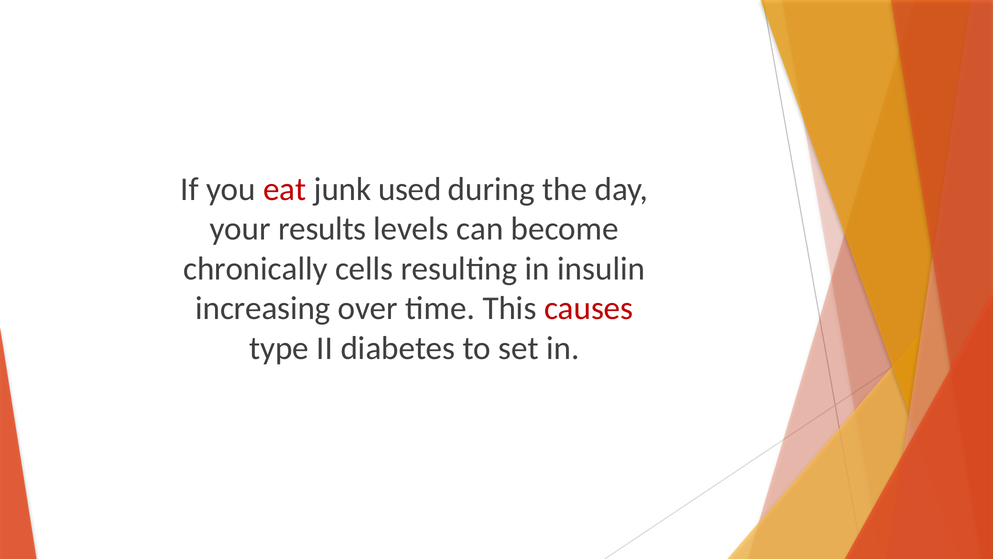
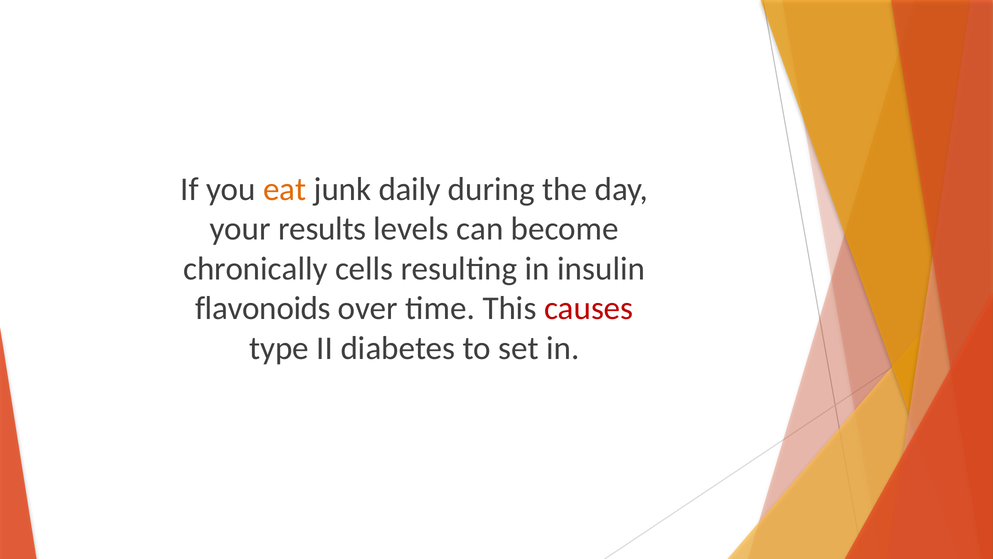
eat colour: red -> orange
used: used -> daily
increasing: increasing -> flavonoids
